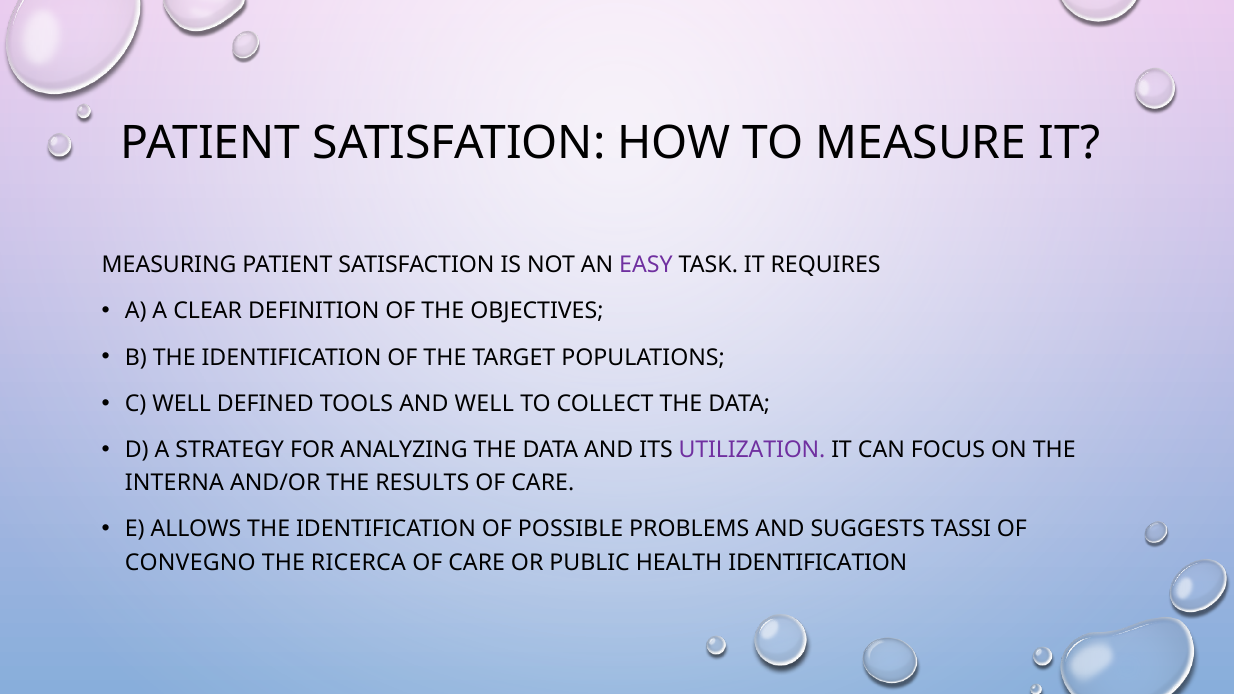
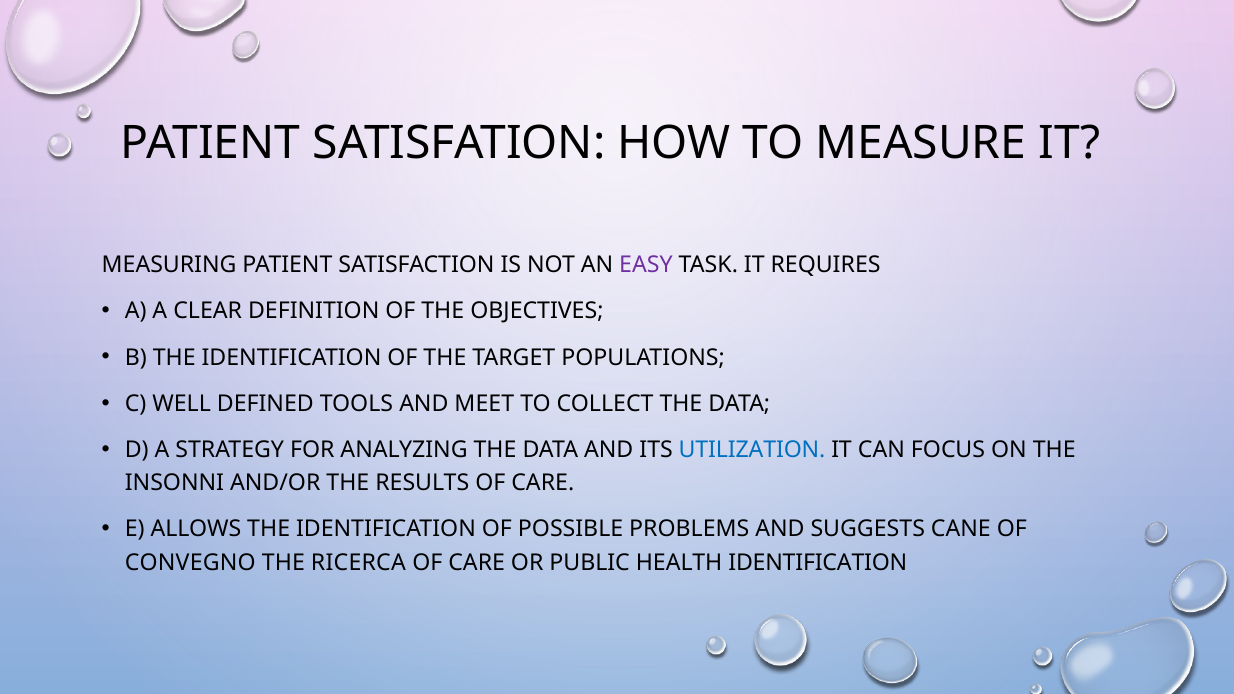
AND WELL: WELL -> MEET
UTILIZATION colour: purple -> blue
INTERNA: INTERNA -> INSONNI
TASSI: TASSI -> CANE
